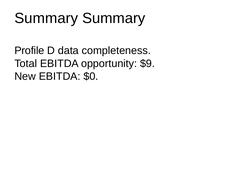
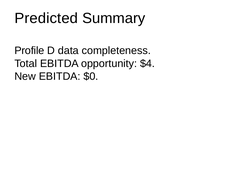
Summary at (46, 18): Summary -> Predicted
$9: $9 -> $4
